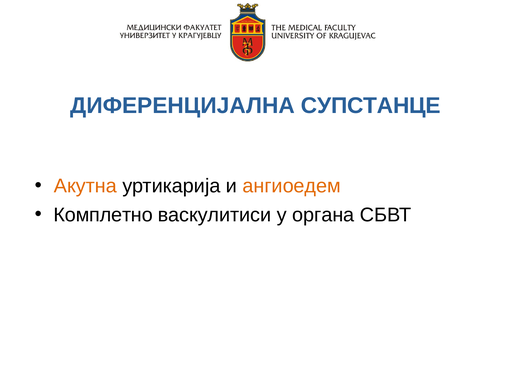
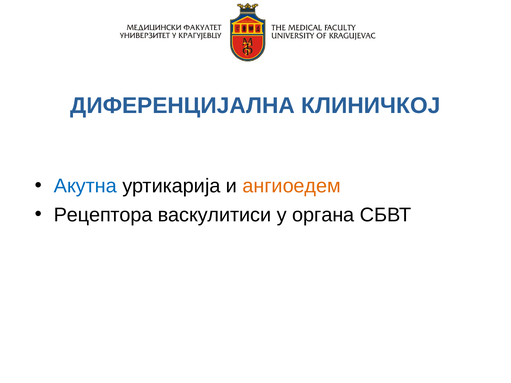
СУПСТАНЦЕ: СУПСТАНЦЕ -> КЛИНИЧКОЈ
Акутна colour: orange -> blue
Комплетно: Комплетно -> Рецептора
